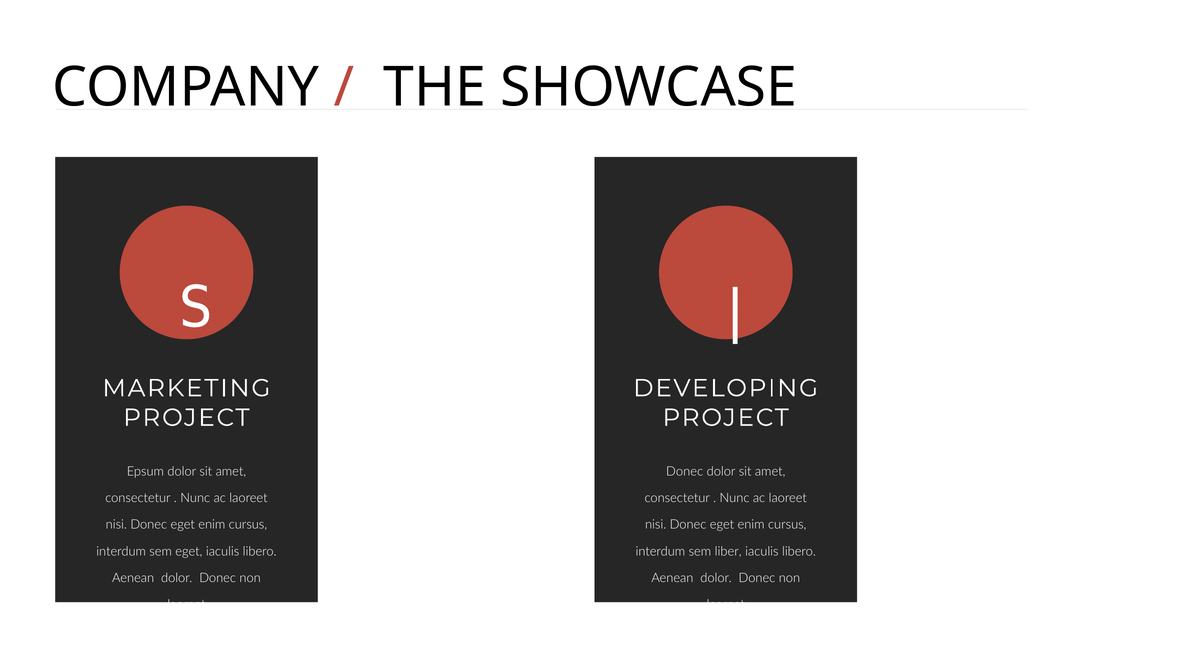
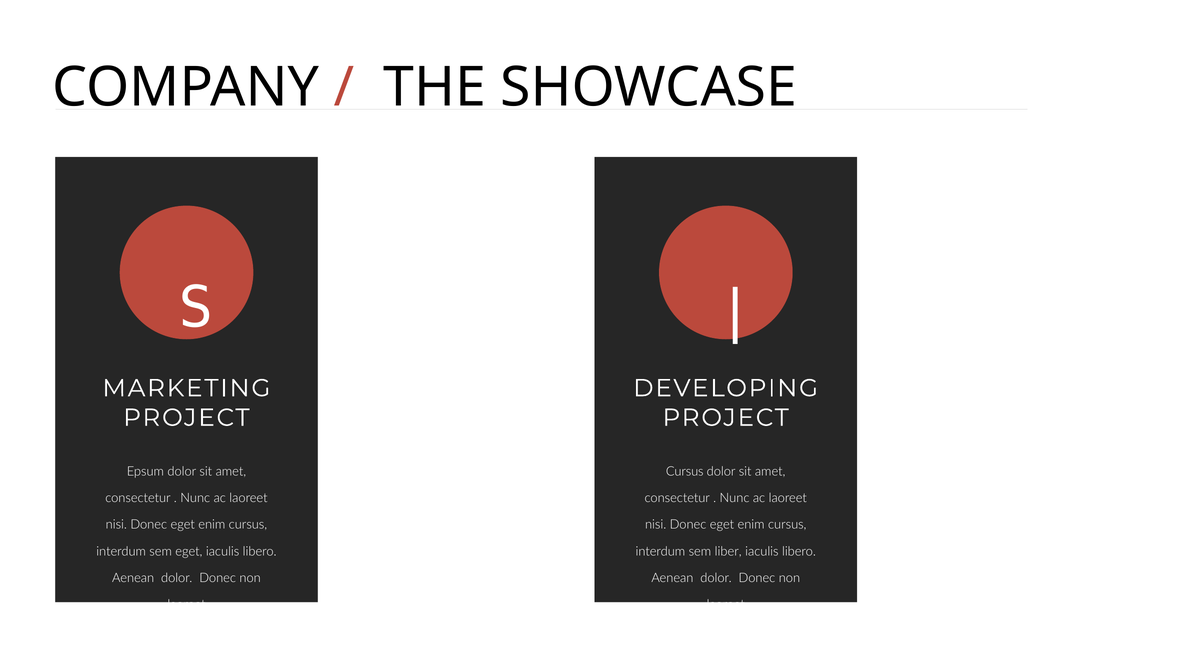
Donec at (685, 472): Donec -> Cursus
